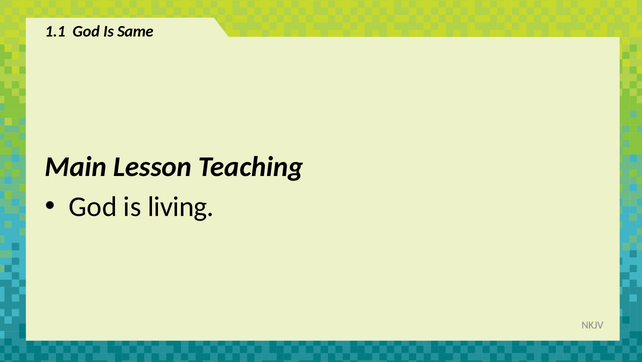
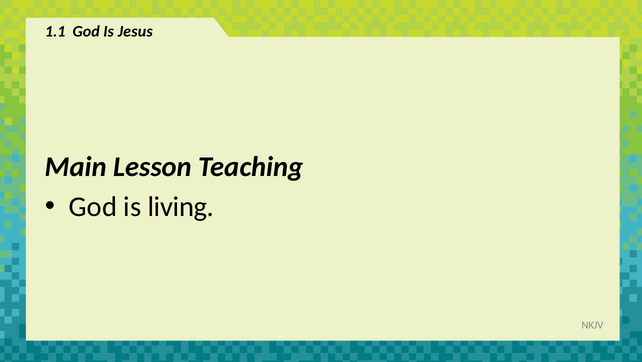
Same: Same -> Jesus
